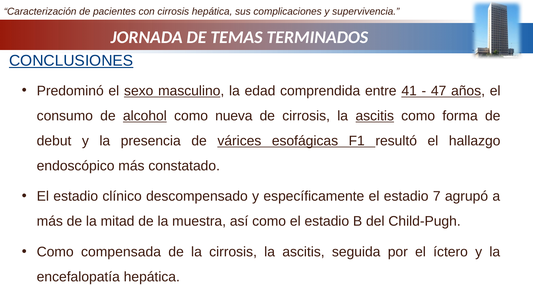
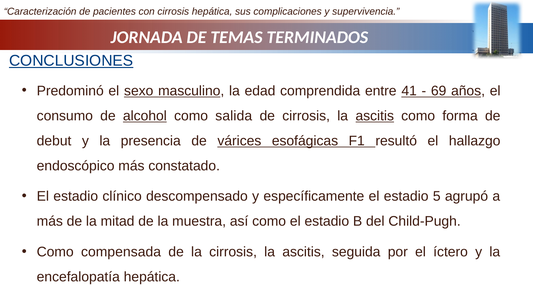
47: 47 -> 69
nueva: nueva -> salida
7: 7 -> 5
